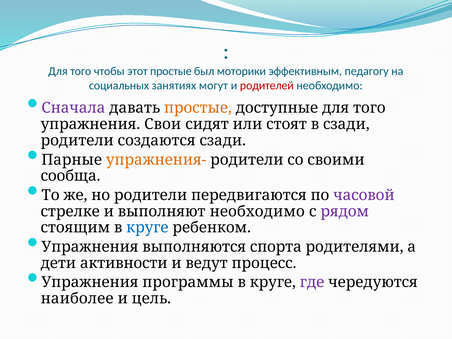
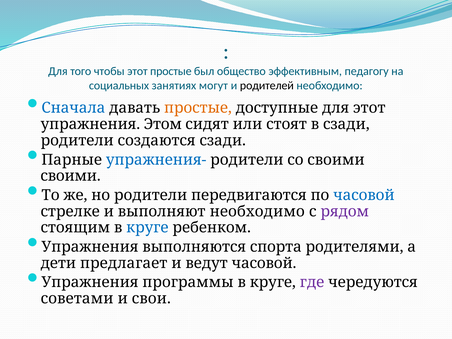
моторики: моторики -> общество
родителей colour: red -> black
Сначала colour: purple -> blue
доступные для того: того -> этот
Свои: Свои -> Этом
упражнения- colour: orange -> blue
сообща at (71, 176): сообща -> своими
часовой at (364, 195) colour: purple -> blue
активности: активности -> предлагает
ведут процесс: процесс -> часовой
наиболее: наиболее -> советами
цель: цель -> свои
